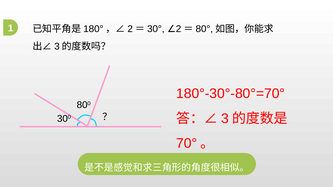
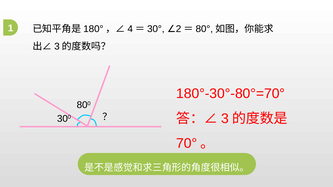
2 at (130, 29): 2 -> 4
